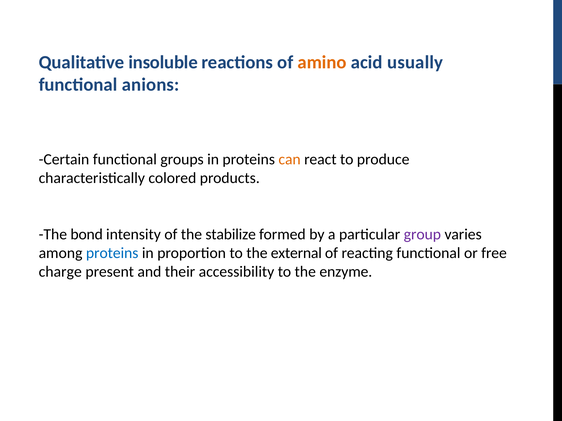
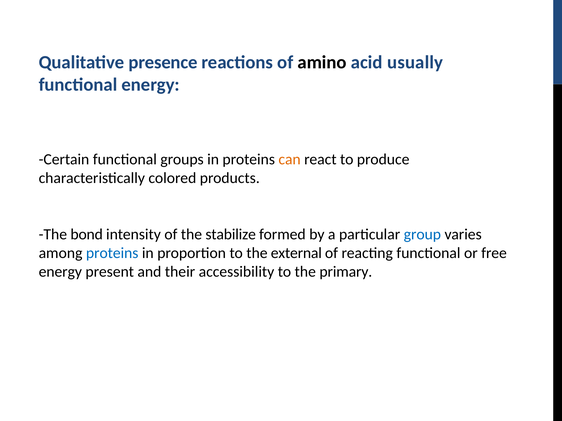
insoluble: insoluble -> presence
amino colour: orange -> black
functional anions: anions -> energy
group colour: purple -> blue
charge at (60, 272): charge -> energy
enzyme: enzyme -> primary
